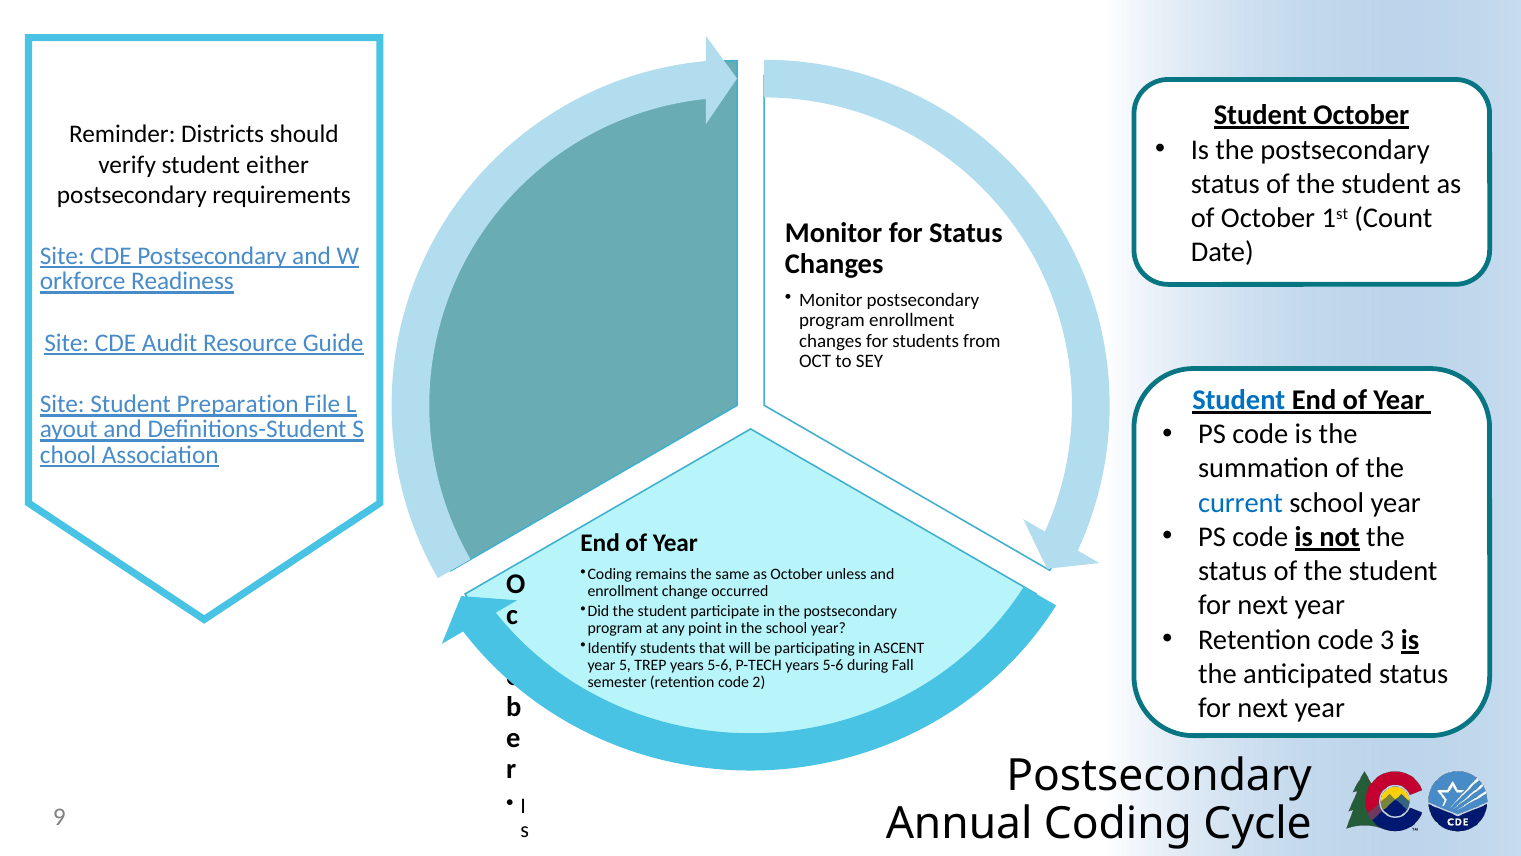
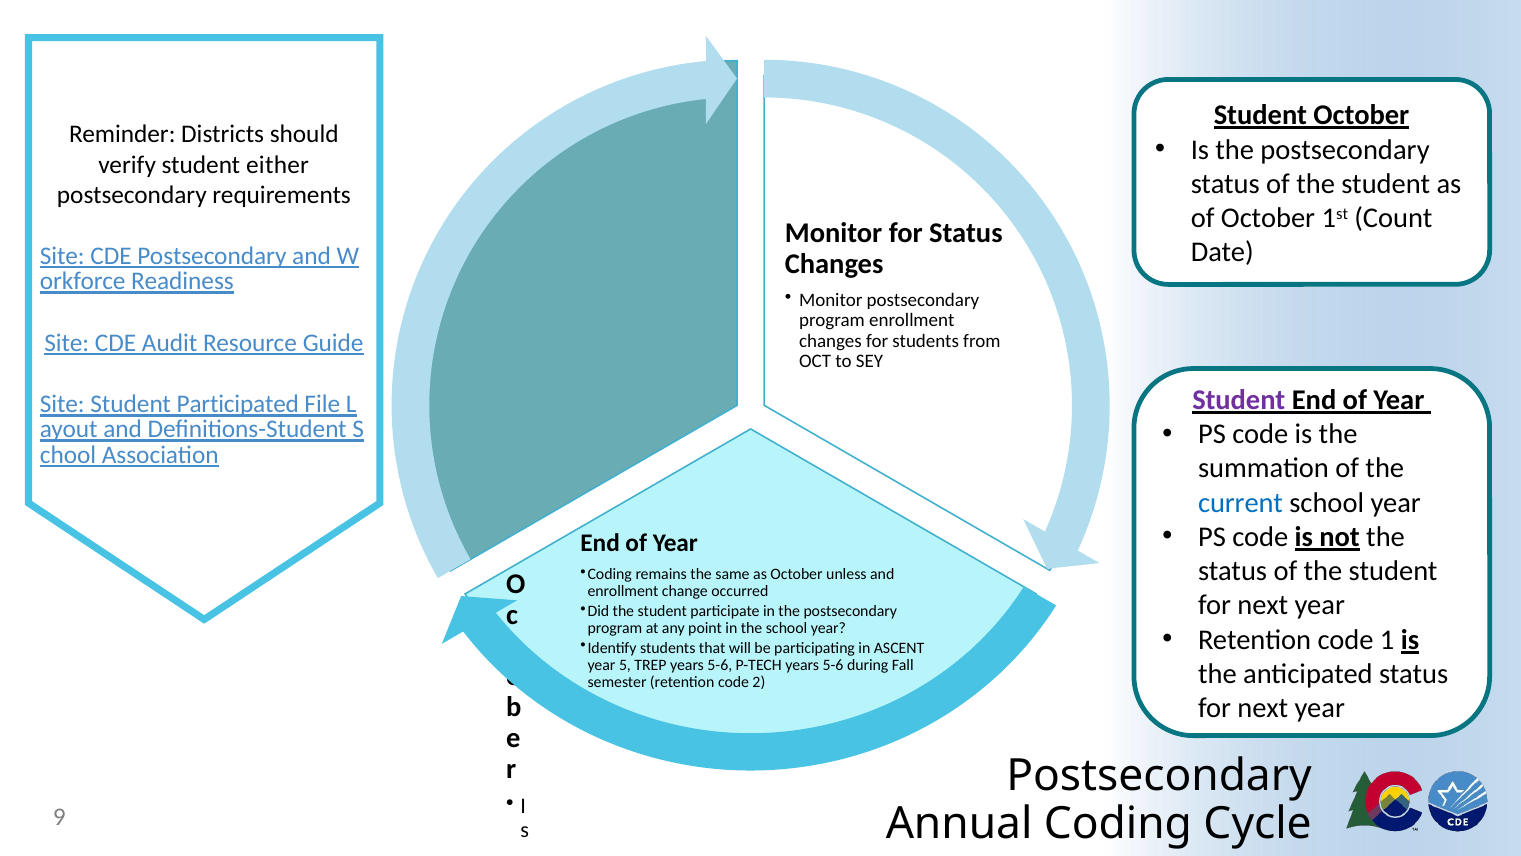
Student at (1239, 400) colour: blue -> purple
Preparation: Preparation -> Participated
3: 3 -> 1
